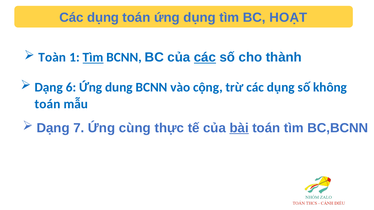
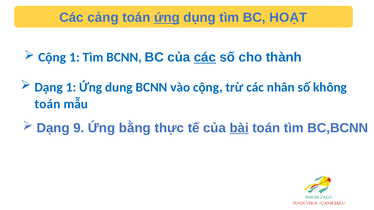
dụng at (103, 18): dụng -> cảng
ứng at (167, 18) underline: none -> present
Toàn at (52, 57): Toàn -> Cộng
Tìm at (93, 57) underline: present -> none
Dạng 6: 6 -> 1
trừ các dụng: dụng -> nhân
7: 7 -> 9
cùng: cùng -> bằng
